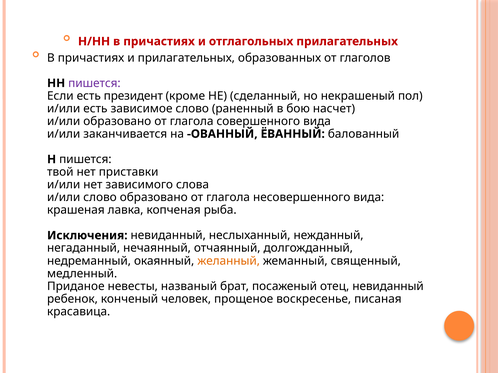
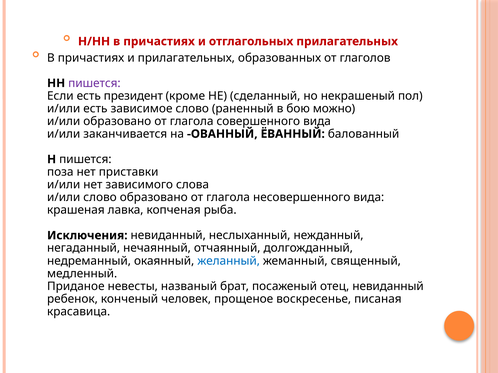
насчет: насчет -> можно
твой: твой -> поза
желанный colour: orange -> blue
